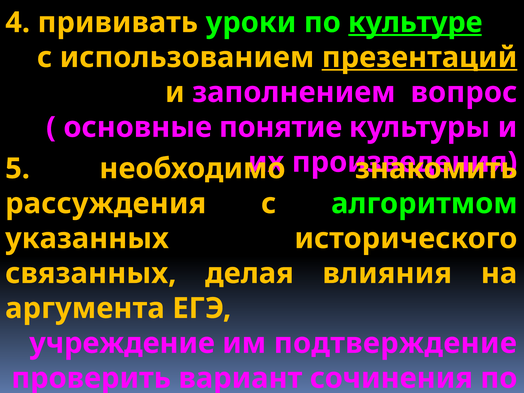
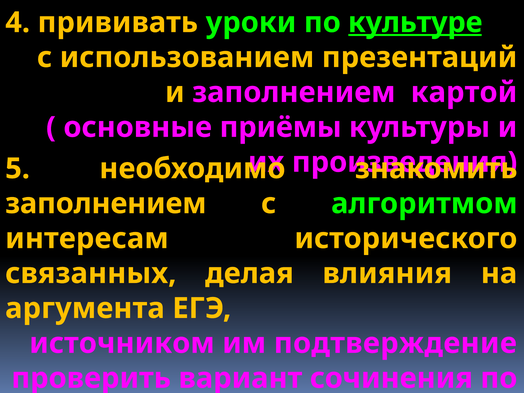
презентаций underline: present -> none
вопрос: вопрос -> картой
понятие: понятие -> приёмы
рассуждения at (106, 204): рассуждения -> заполнением
указанных: указанных -> интересам
учреждение: учреждение -> источником
